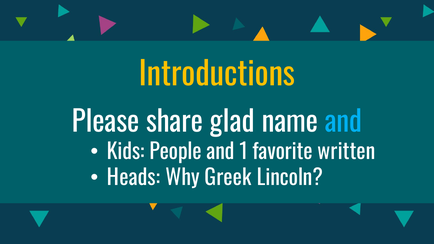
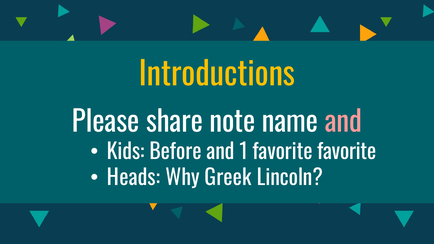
glad: glad -> note
and at (343, 122) colour: light blue -> pink
People: People -> Before
favorite written: written -> favorite
